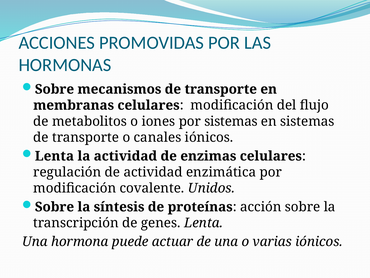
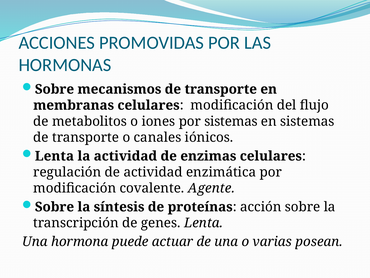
Unidos: Unidos -> Agente
varias iónicos: iónicos -> posean
